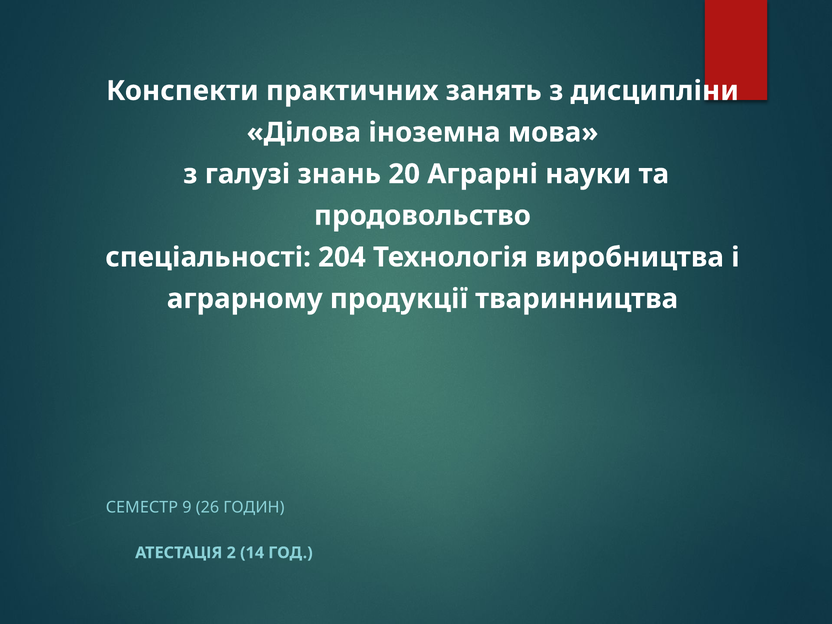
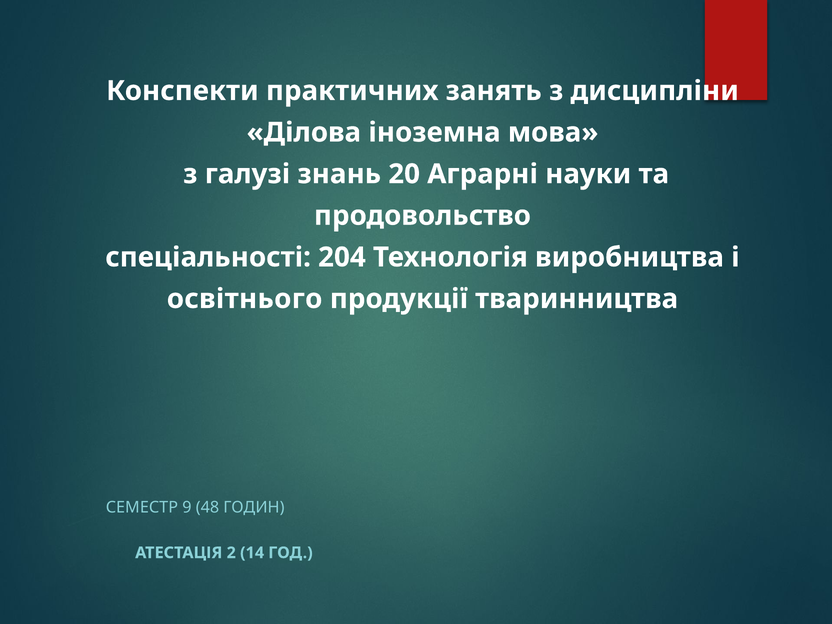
аграрному: аграрному -> освітнього
26: 26 -> 48
